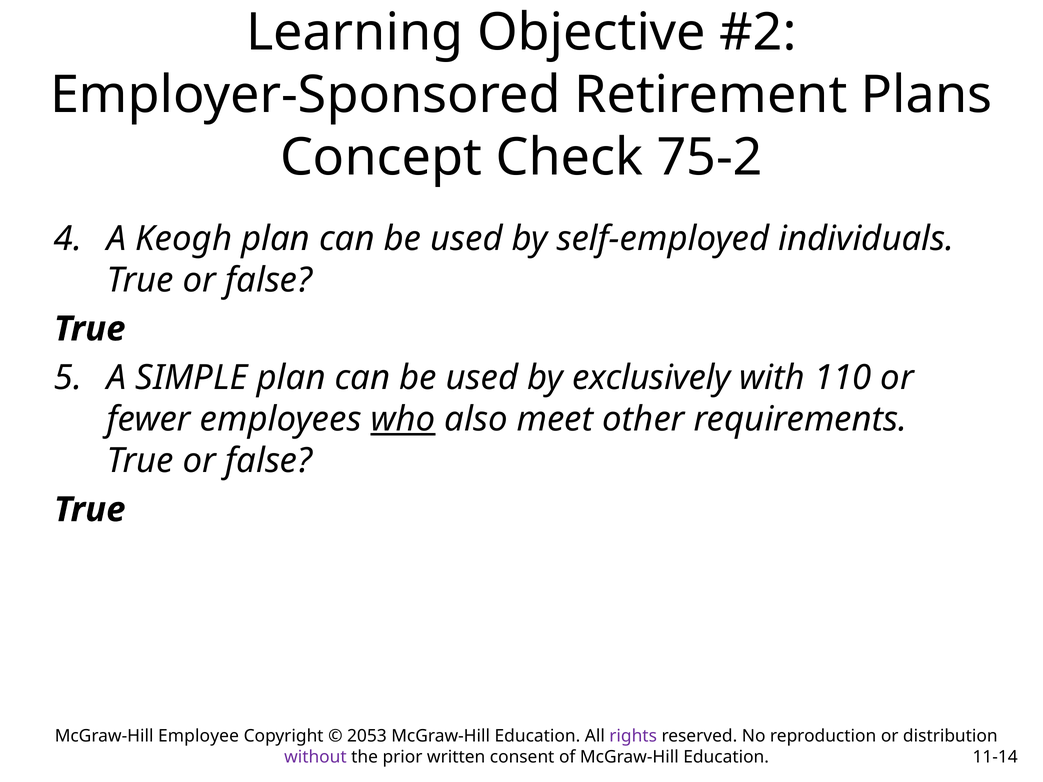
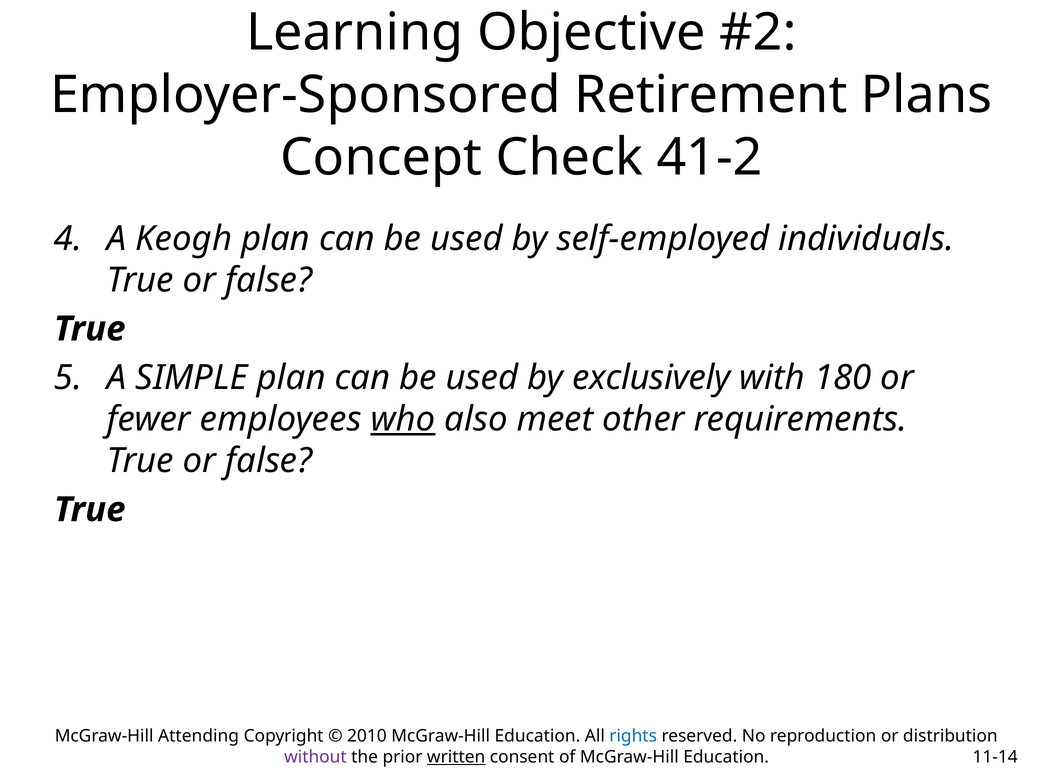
75-2: 75-2 -> 41-2
110: 110 -> 180
Employee: Employee -> Attending
2053: 2053 -> 2010
rights colour: purple -> blue
written underline: none -> present
